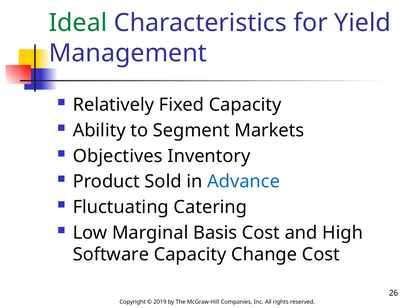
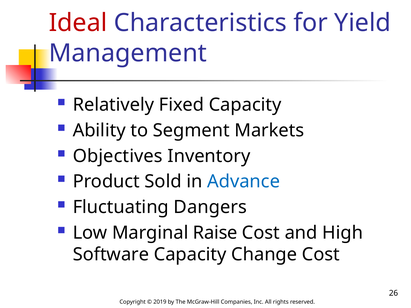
Ideal colour: green -> red
Catering: Catering -> Dangers
Basis: Basis -> Raise
